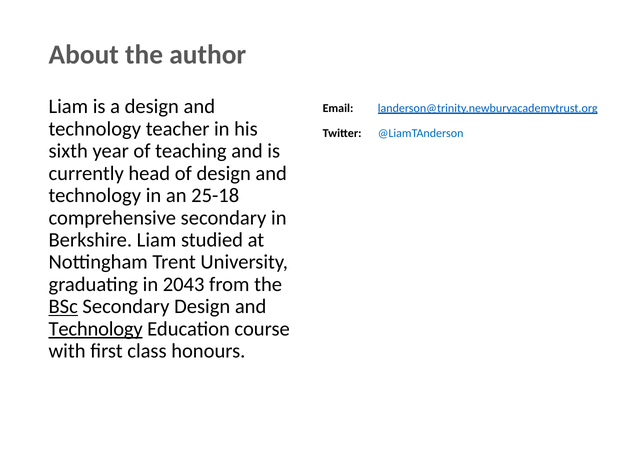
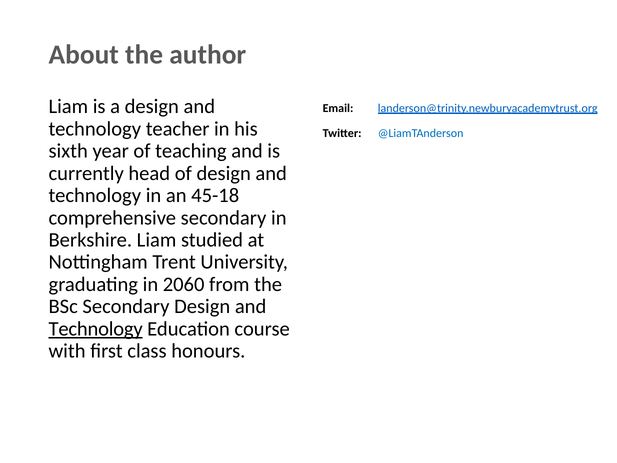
25-18: 25-18 -> 45-18
2043: 2043 -> 2060
BSc underline: present -> none
